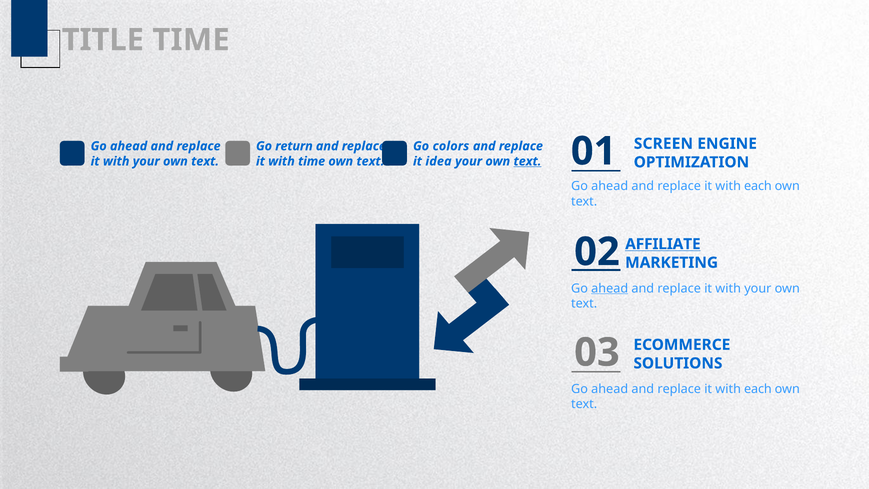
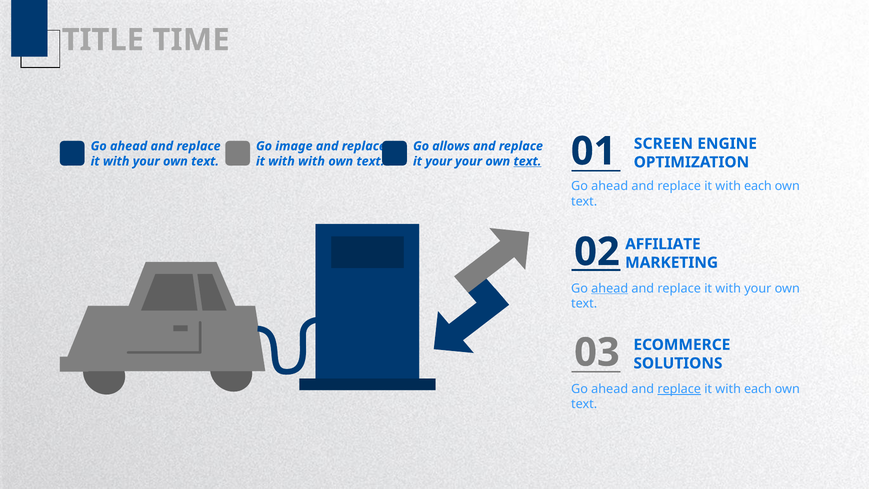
return: return -> image
colors: colors -> allows
with time: time -> with
it idea: idea -> your
AFFILIATE underline: present -> none
replace at (679, 389) underline: none -> present
